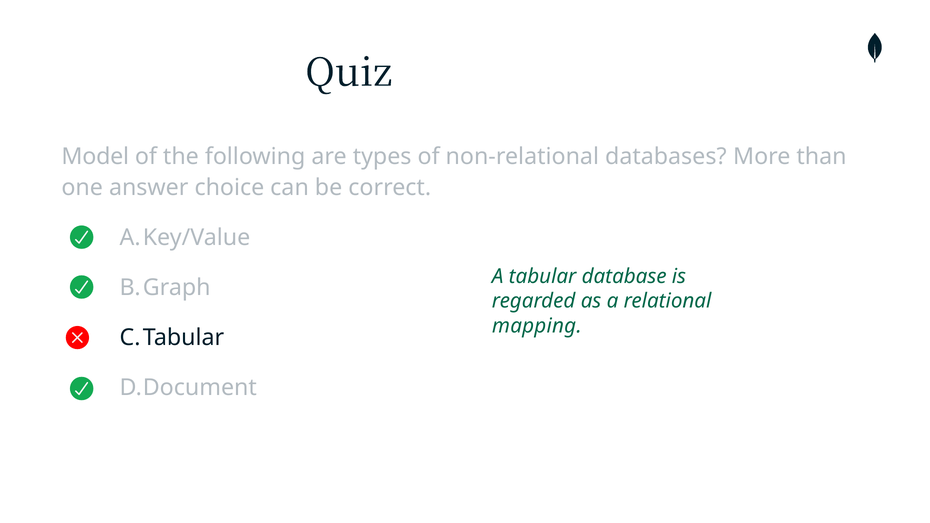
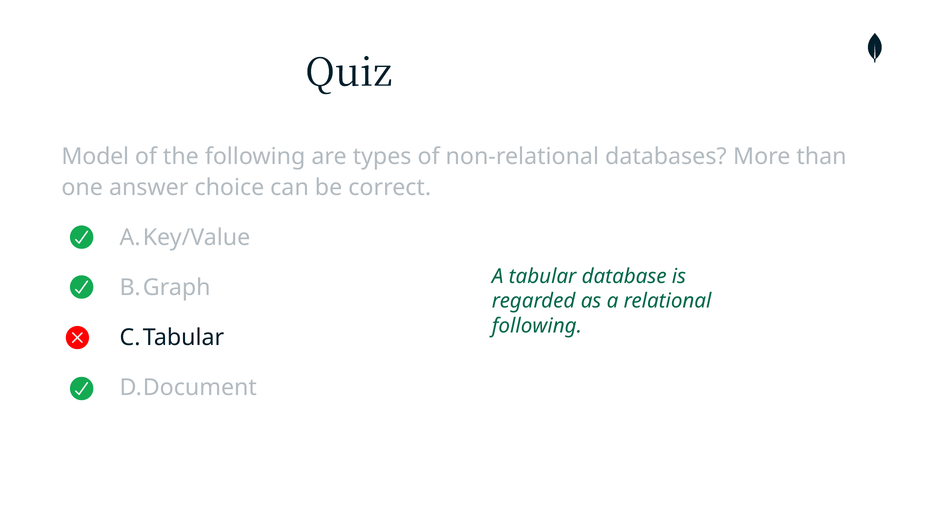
mapping at (537, 326): mapping -> following
